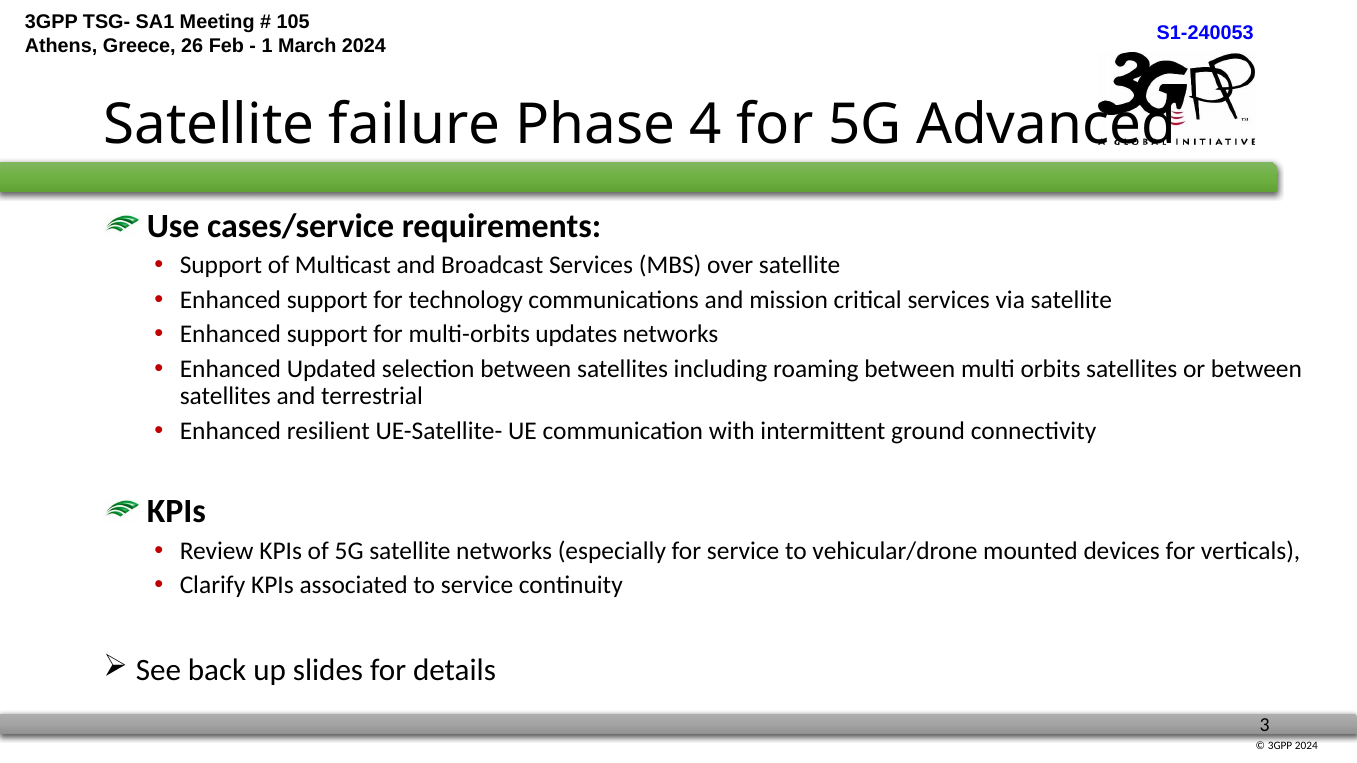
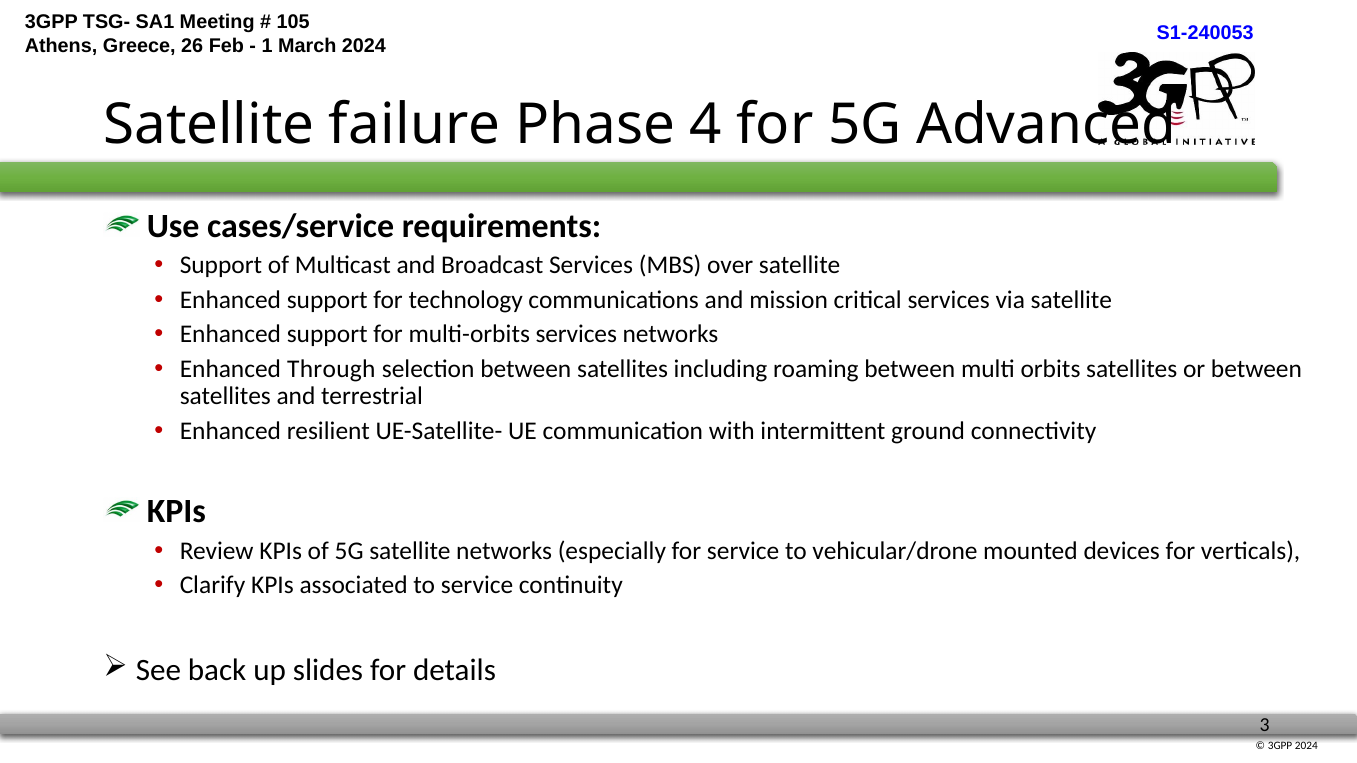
multi-orbits updates: updates -> services
Updated: Updated -> Through
